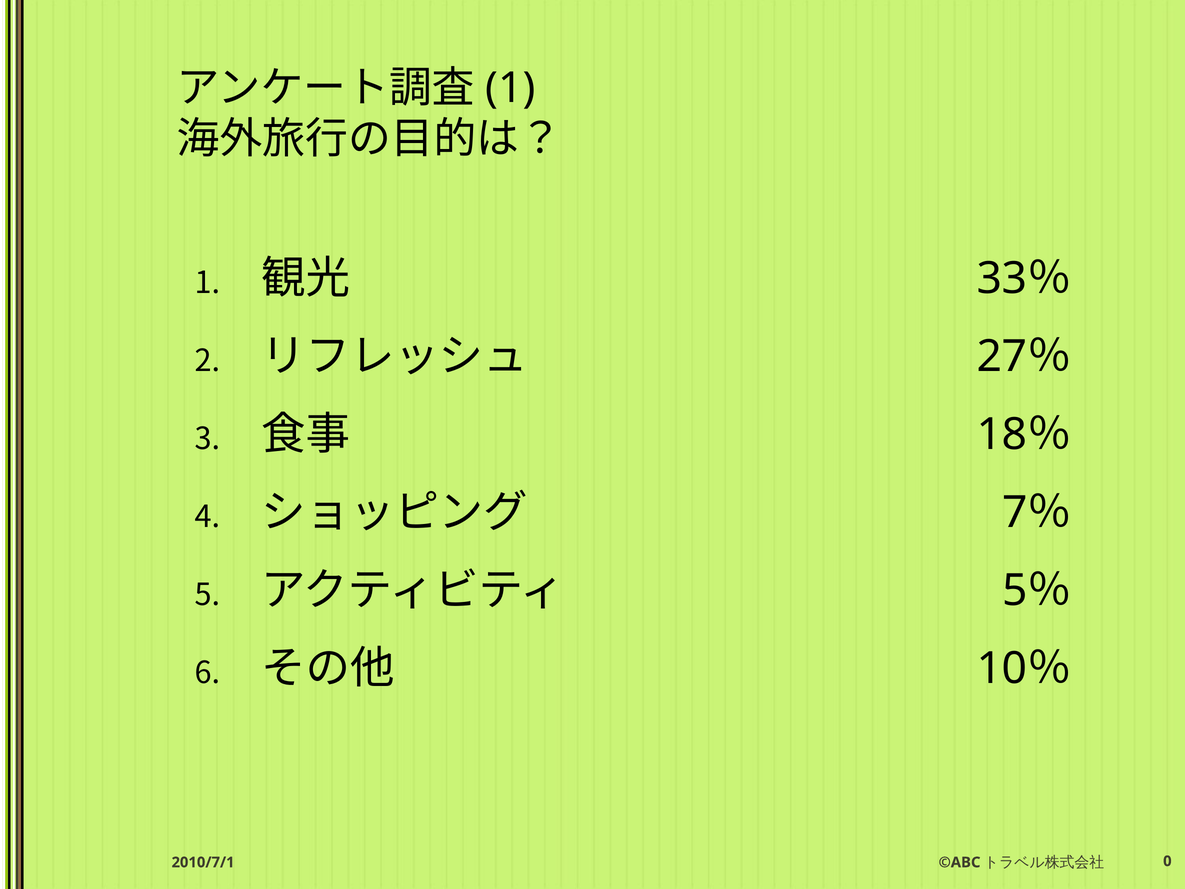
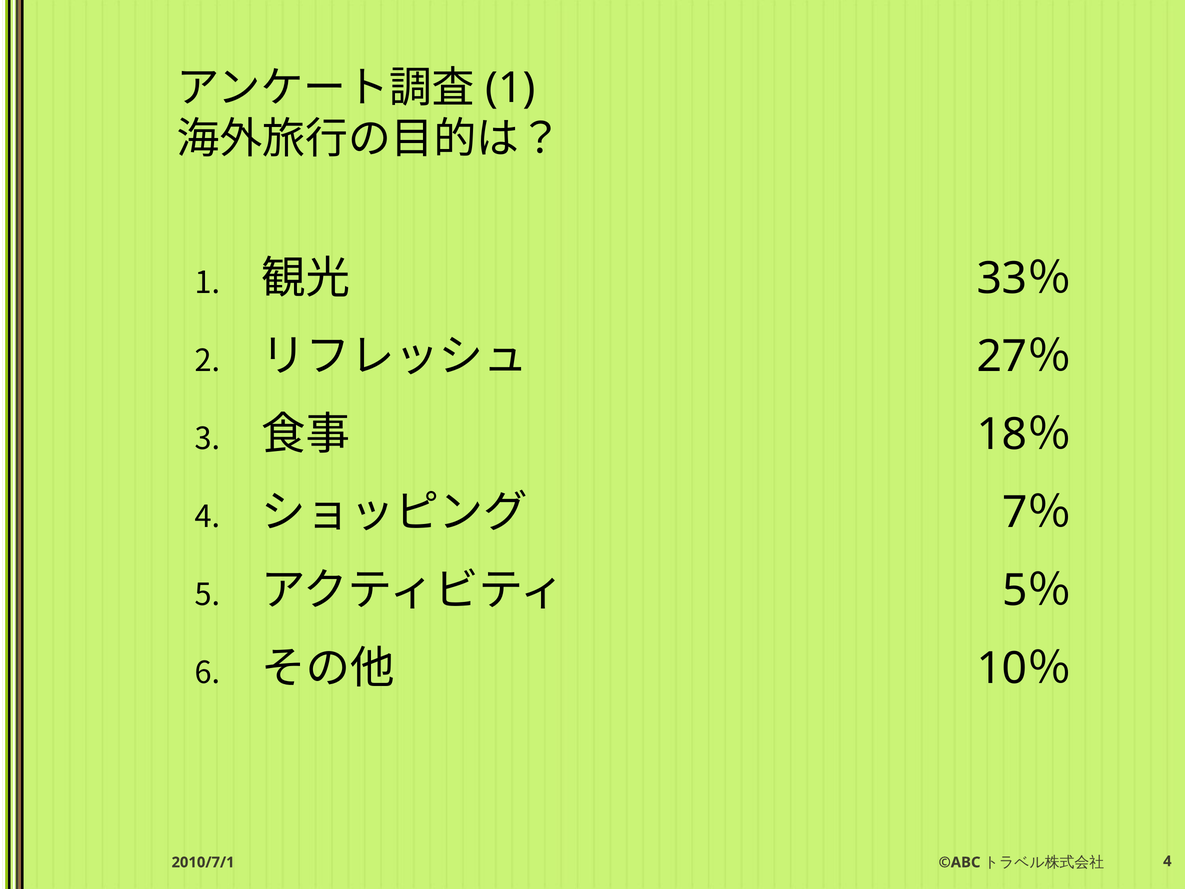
0 at (1167, 861): 0 -> 4
